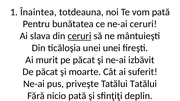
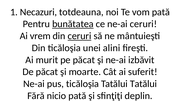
Înaintea: Înaintea -> Necazuri
bunătatea underline: none -> present
slava: slava -> vrem
unei unei: unei -> alini
pus priveşte: priveşte -> ticăloşia
